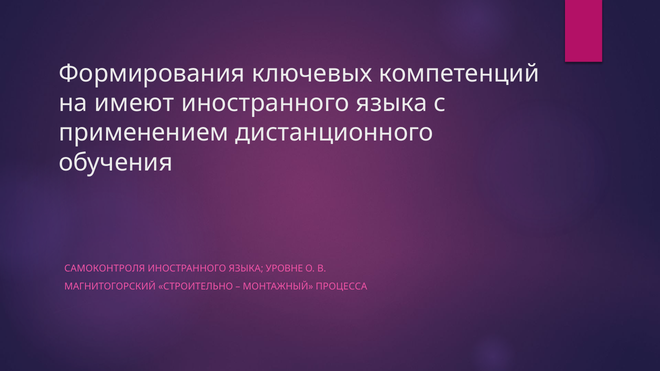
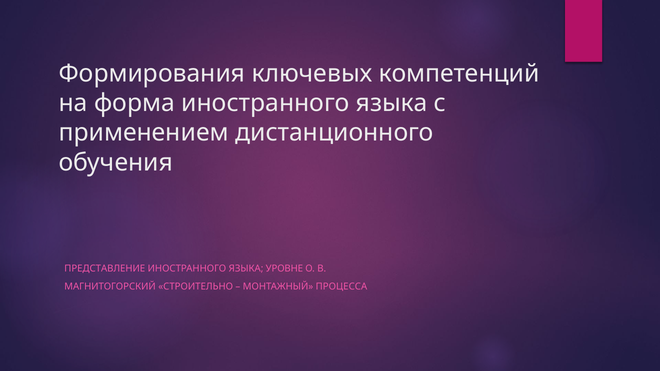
имеют: имеют -> форма
САМОКОНТРОЛЯ: САМОКОНТРОЛЯ -> ПРЕДСТАВЛЕНИЕ
